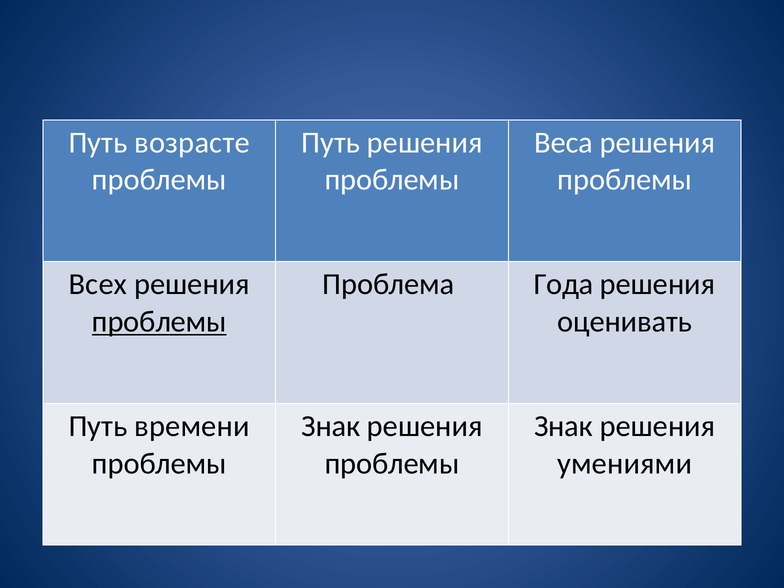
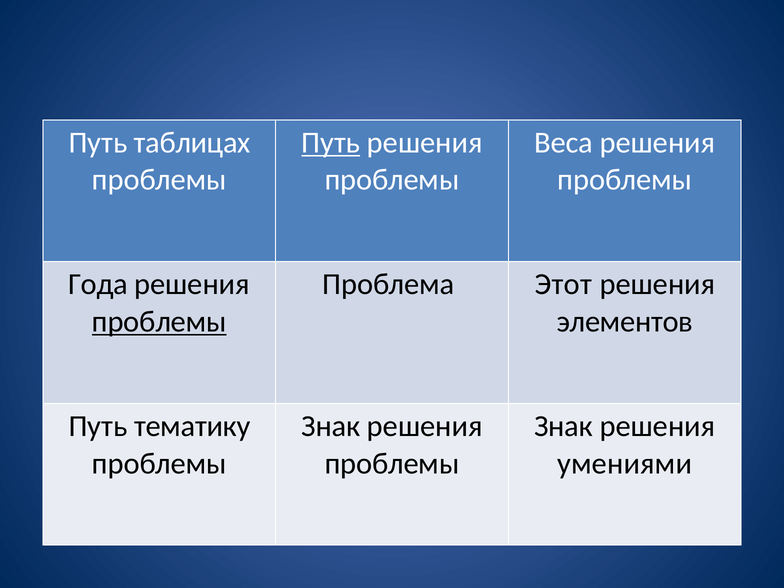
возрасте: возрасте -> таблицах
Путь at (331, 143) underline: none -> present
Всех: Всех -> Года
Года: Года -> Этот
оценивать: оценивать -> элементов
времени: времени -> тематику
